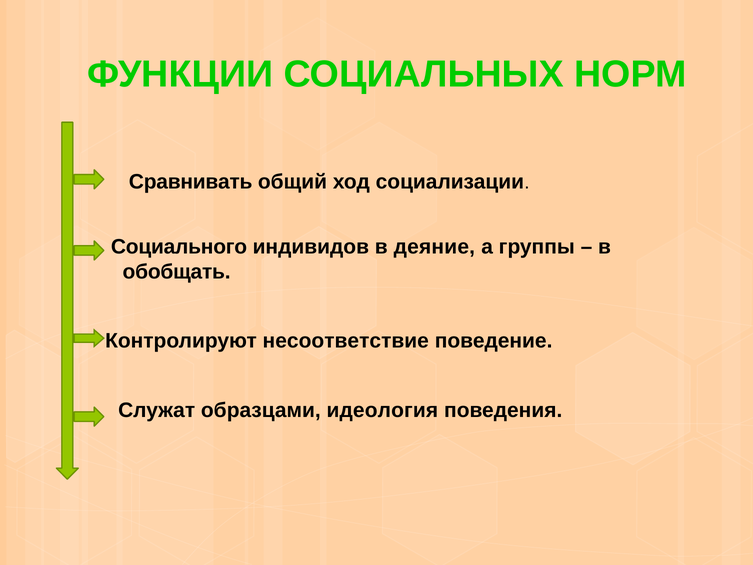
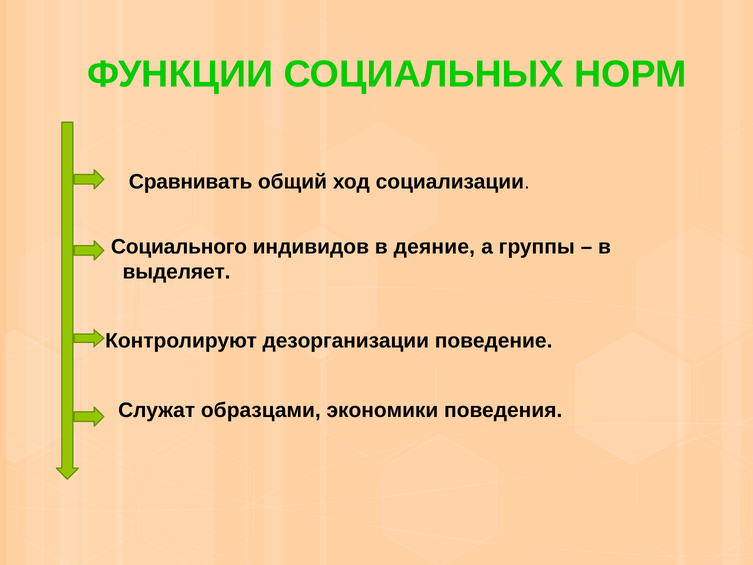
обобщать: обобщать -> выделяет
несоответствие: несоответствие -> дезорганизации
идеология: идеология -> экономики
